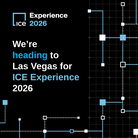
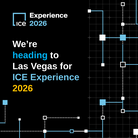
2026 colour: white -> yellow
